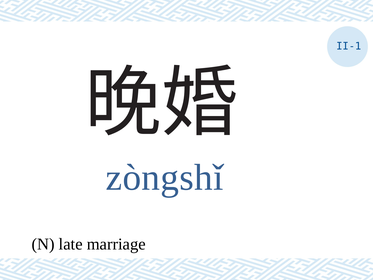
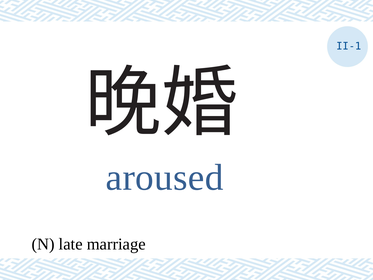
zòngshǐ: zòngshǐ -> aroused
